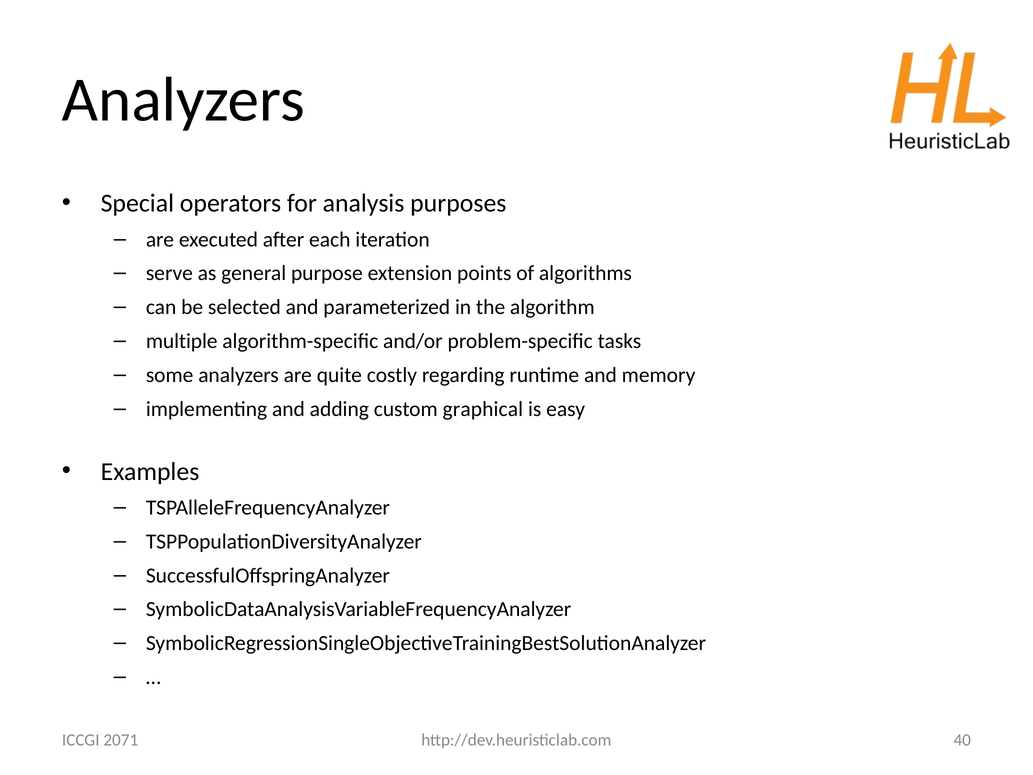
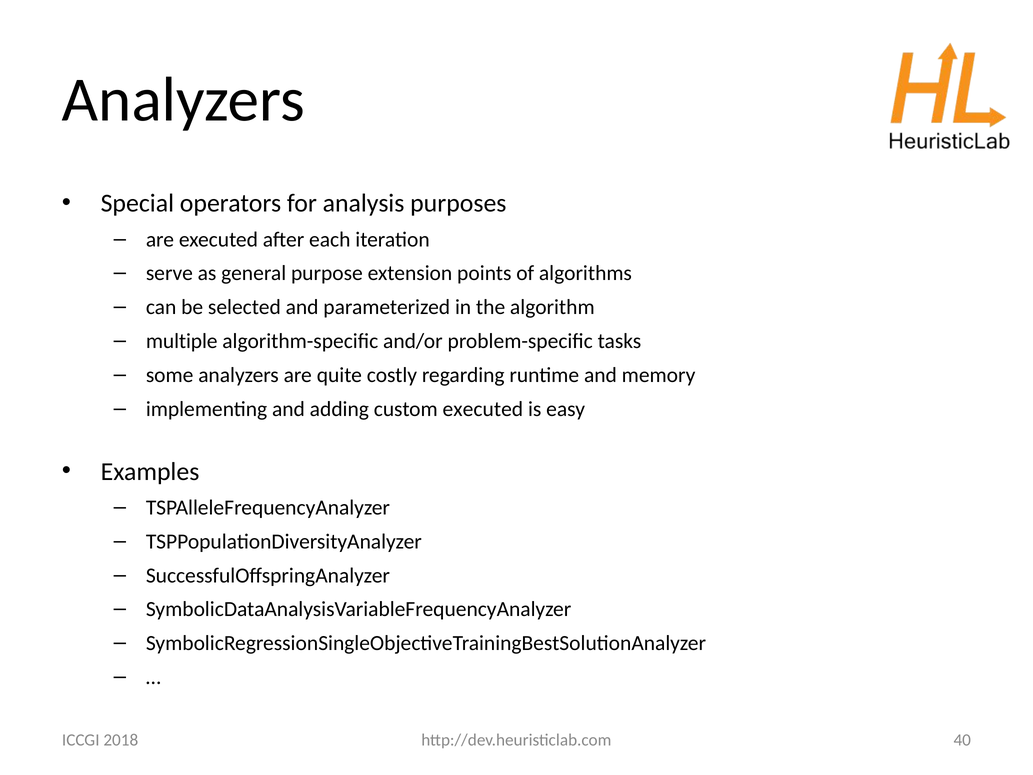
custom graphical: graphical -> executed
2071: 2071 -> 2018
